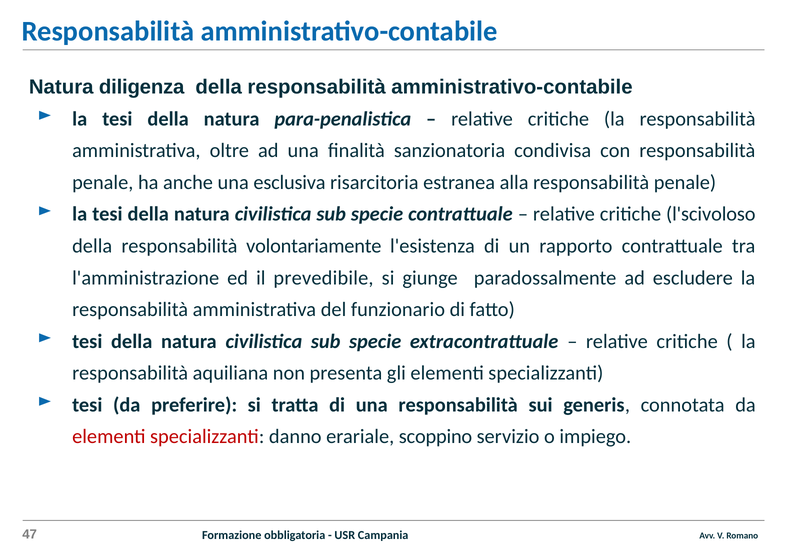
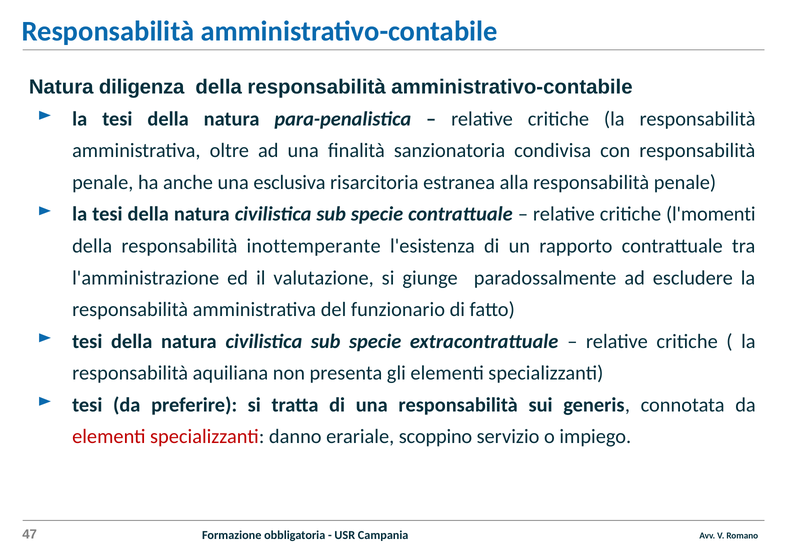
l'scivoloso: l'scivoloso -> l'momenti
volontariamente: volontariamente -> inottemperante
prevedibile: prevedibile -> valutazione
